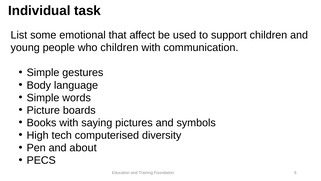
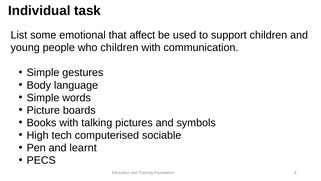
saying: saying -> talking
diversity: diversity -> sociable
about: about -> learnt
